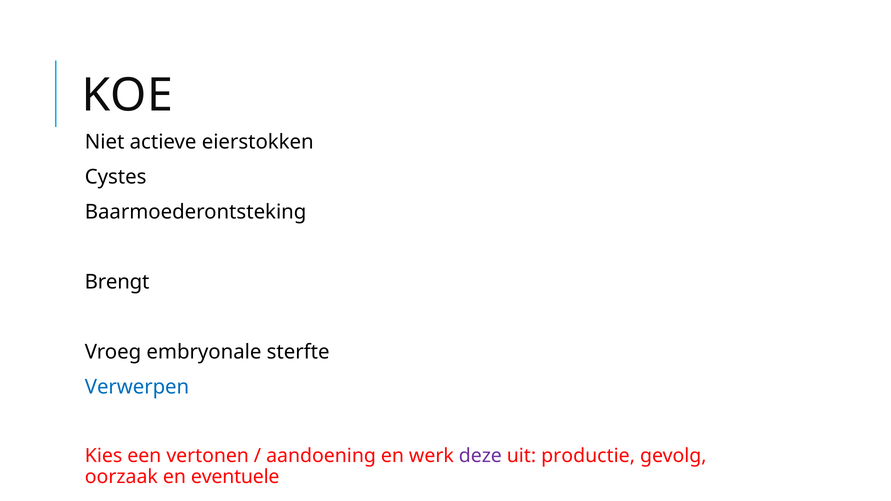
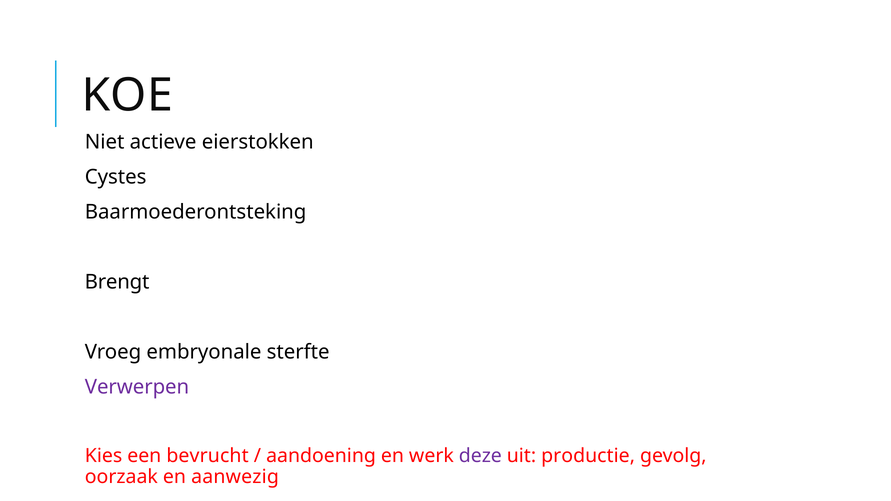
Verwerpen colour: blue -> purple
vertonen: vertonen -> bevrucht
eventuele: eventuele -> aanwezig
